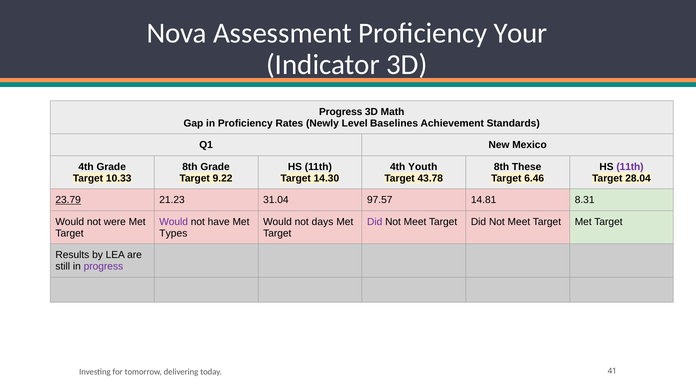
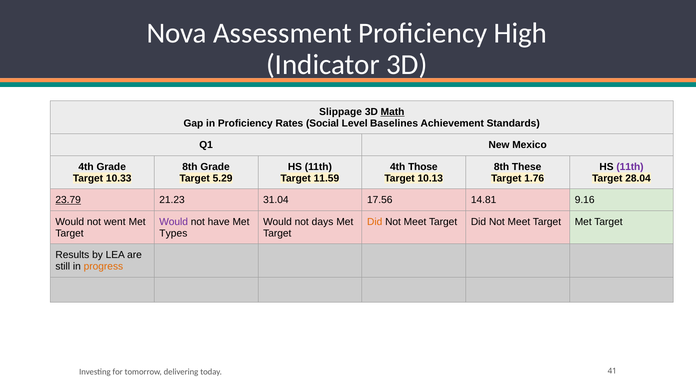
Your: Your -> High
Progress at (341, 112): Progress -> Slippage
Math underline: none -> present
Newly: Newly -> Social
Youth: Youth -> Those
9.22: 9.22 -> 5.29
14.30: 14.30 -> 11.59
43.78: 43.78 -> 10.13
6.46: 6.46 -> 1.76
97.57: 97.57 -> 17.56
8.31: 8.31 -> 9.16
were: were -> went
Did at (375, 222) colour: purple -> orange
progress at (103, 267) colour: purple -> orange
